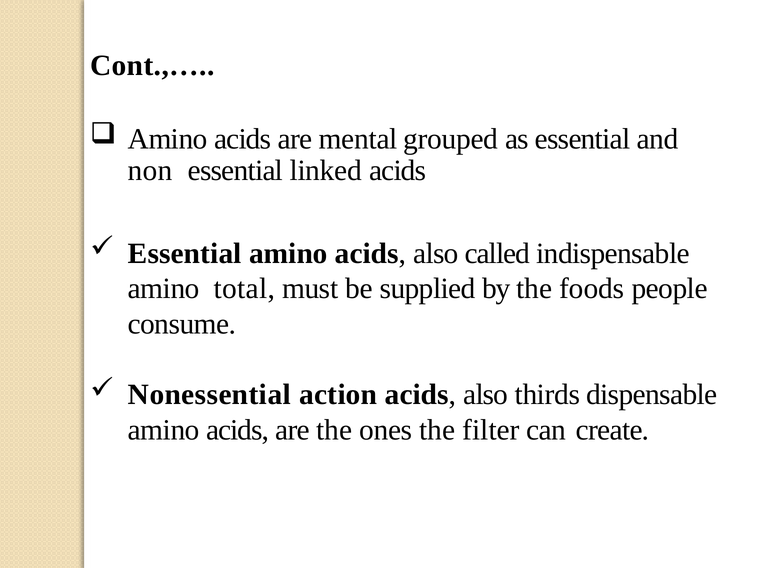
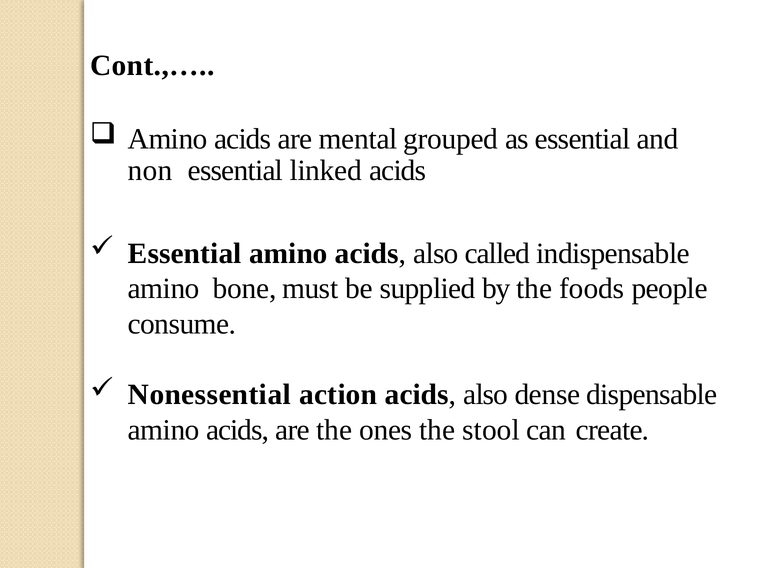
total: total -> bone
thirds: thirds -> dense
filter: filter -> stool
